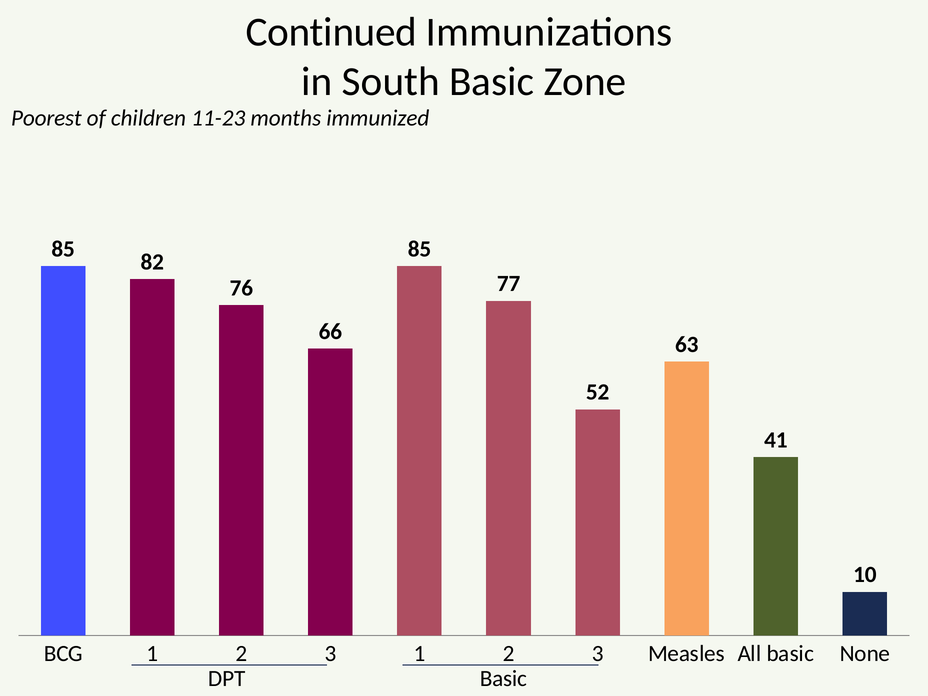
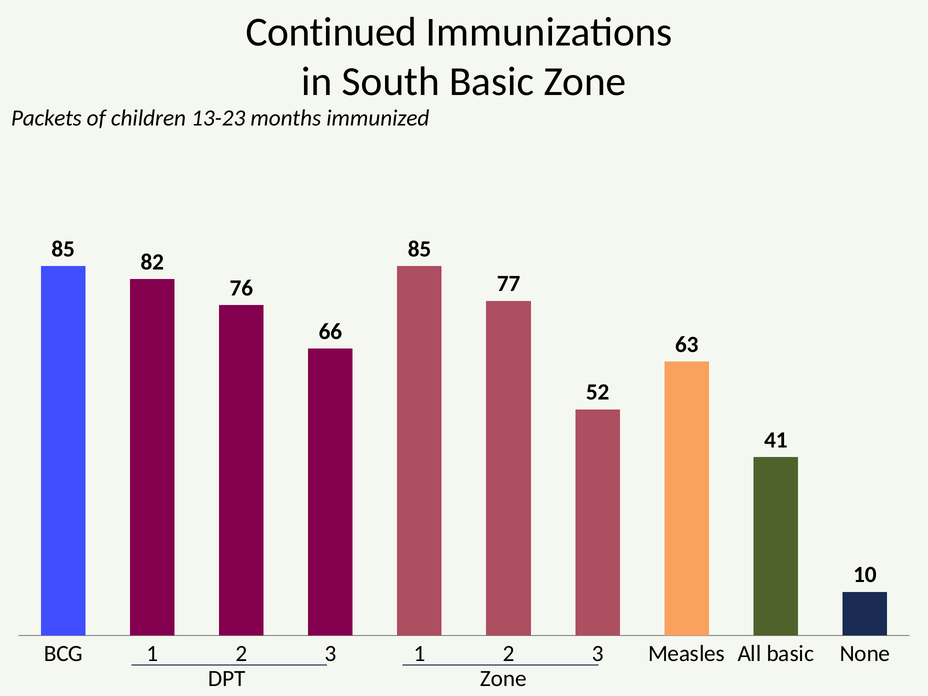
Poorest: Poorest -> Packets
11-23: 11-23 -> 13-23
DPT Basic: Basic -> Zone
